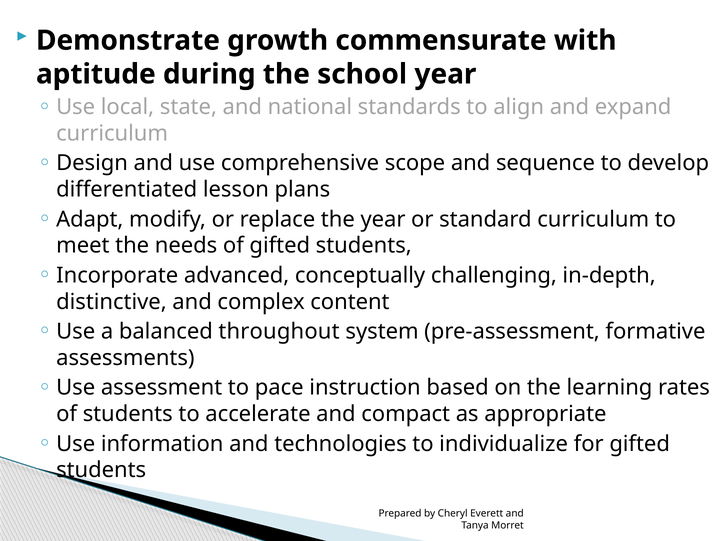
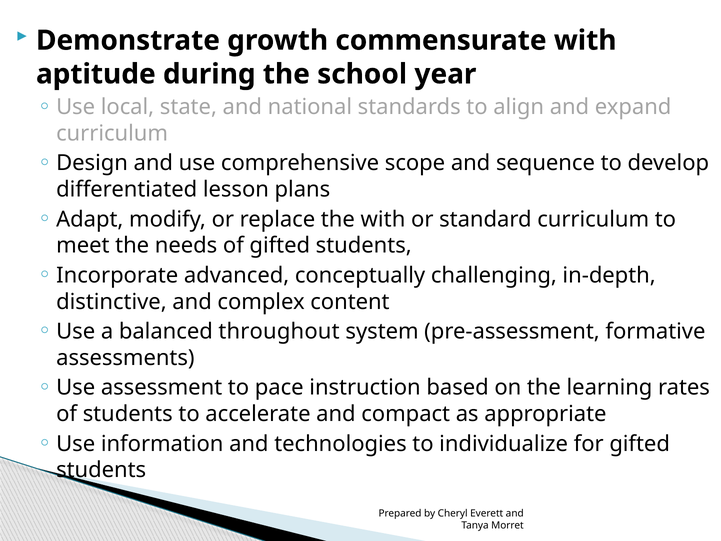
the year: year -> with
